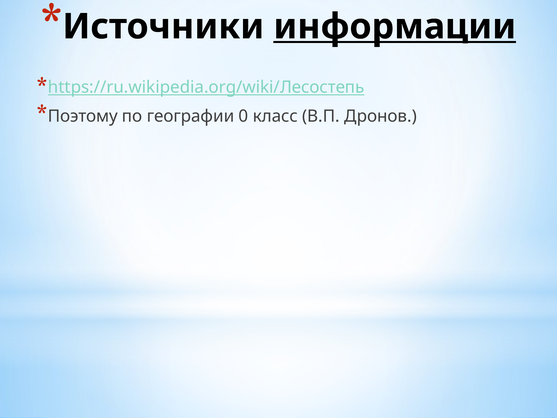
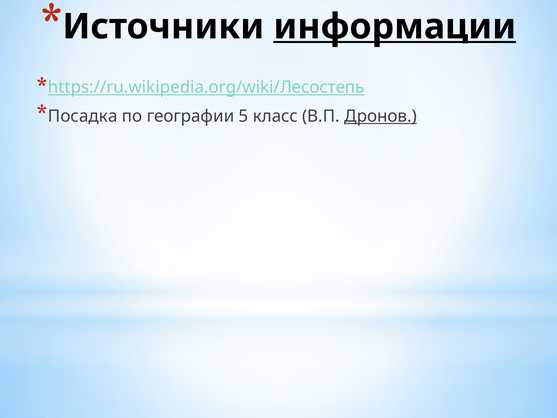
Поэтому: Поэтому -> Посадка
0: 0 -> 5
Дронов underline: none -> present
